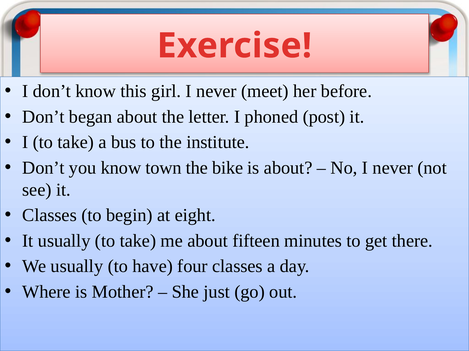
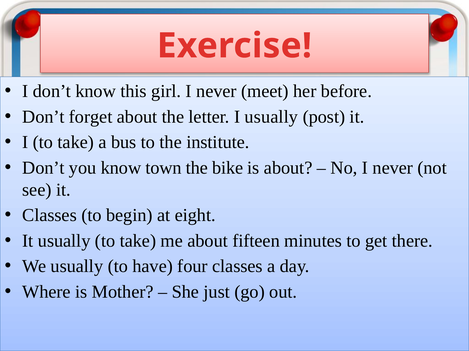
began: began -> forget
I phoned: phoned -> usually
